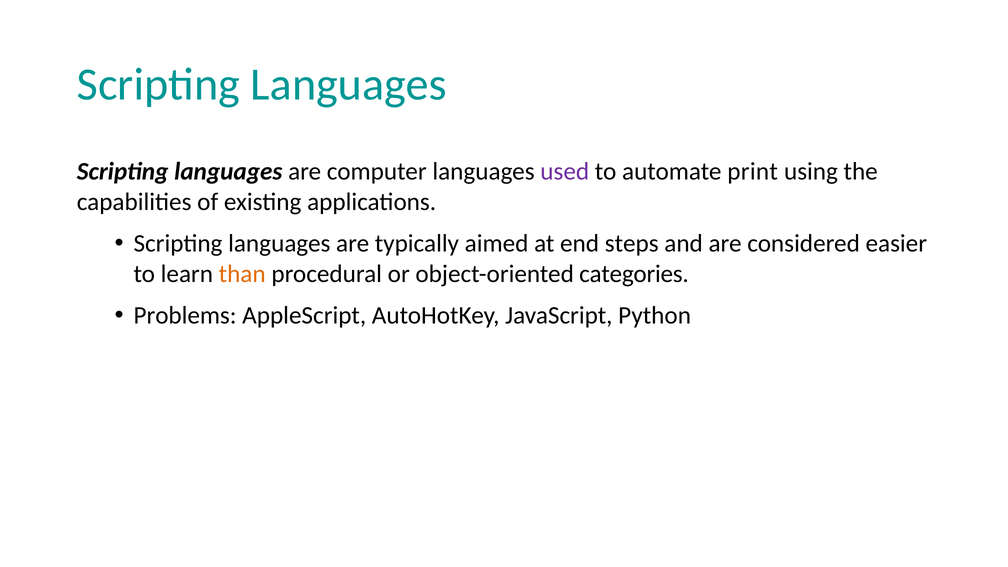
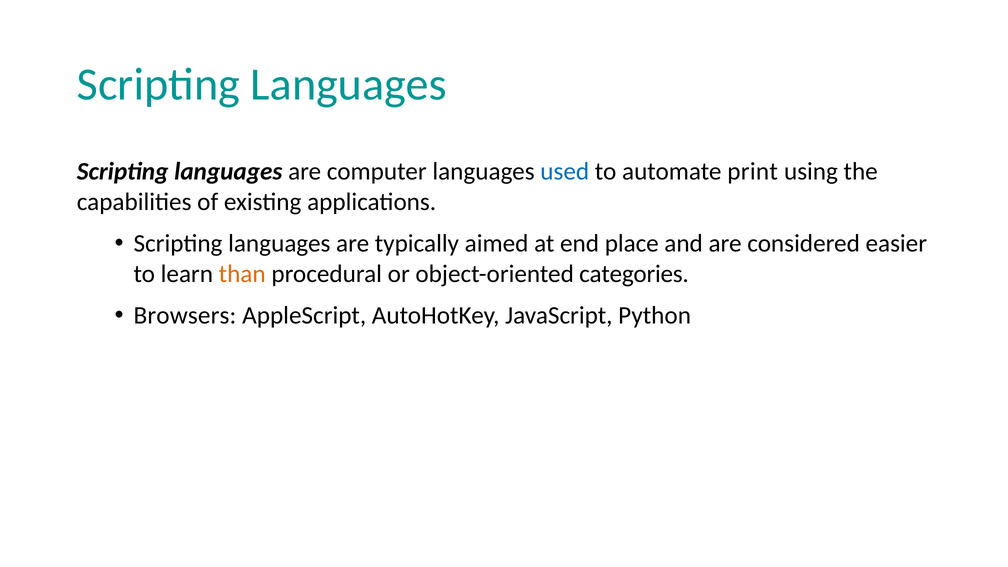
used colour: purple -> blue
steps: steps -> place
Problems: Problems -> Browsers
